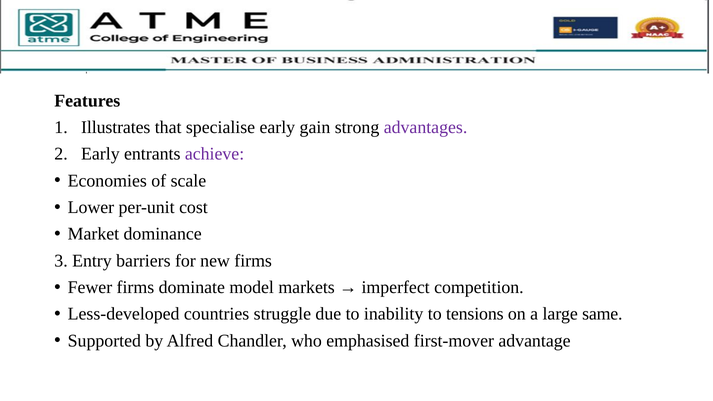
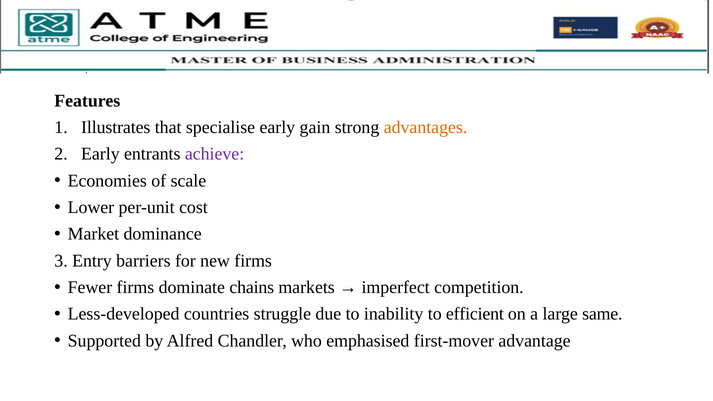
advantages colour: purple -> orange
model: model -> chains
tensions: tensions -> efficient
